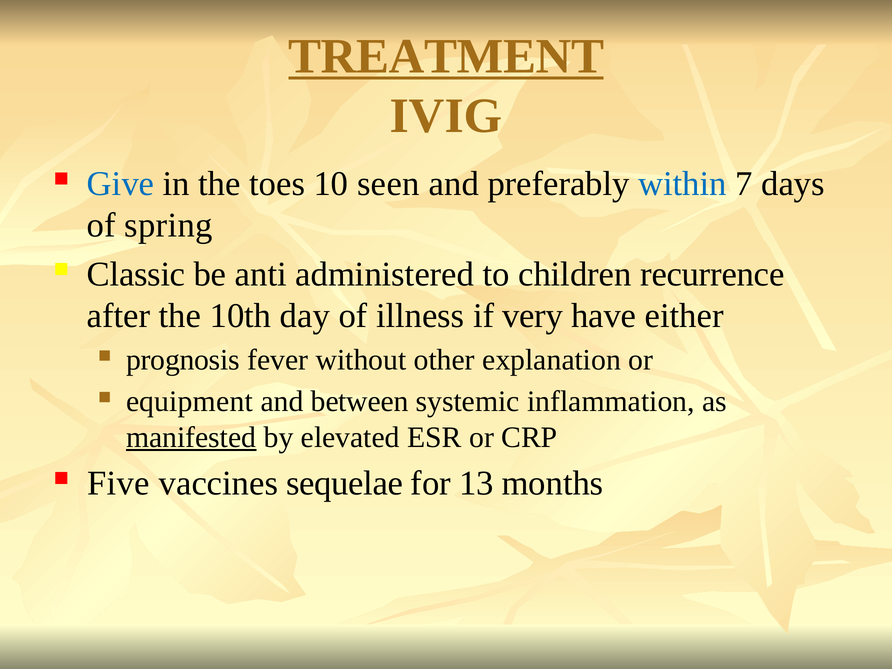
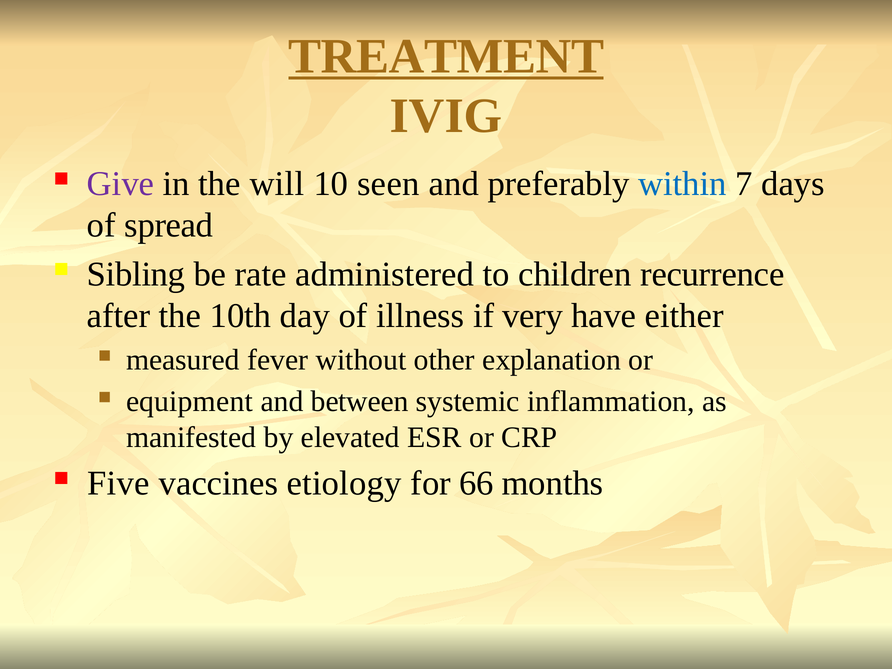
Give colour: blue -> purple
toes: toes -> will
spring: spring -> spread
Classic: Classic -> Sibling
anti: anti -> rate
prognosis: prognosis -> measured
manifested underline: present -> none
sequelae: sequelae -> etiology
13: 13 -> 66
